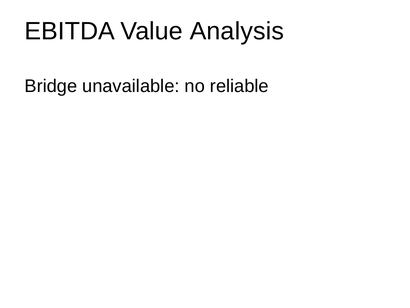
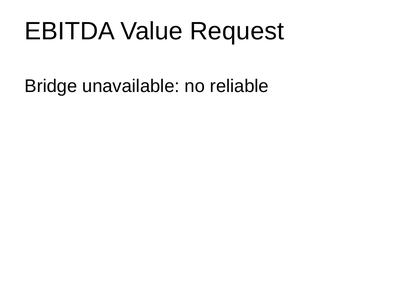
Analysis: Analysis -> Request
